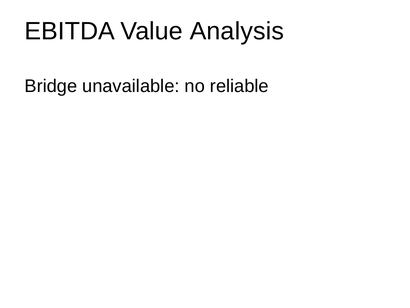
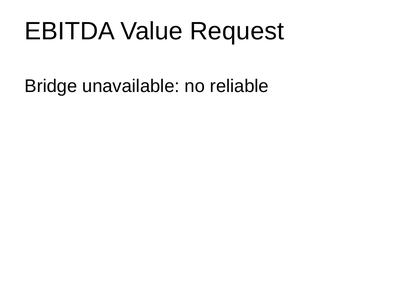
Analysis: Analysis -> Request
